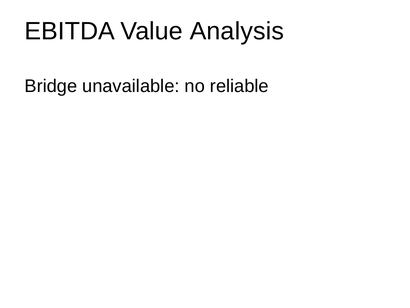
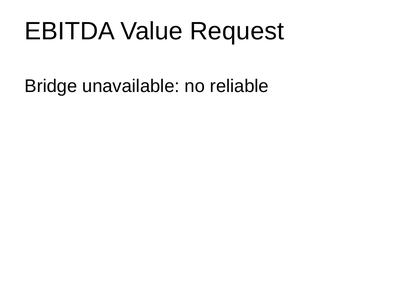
Analysis: Analysis -> Request
